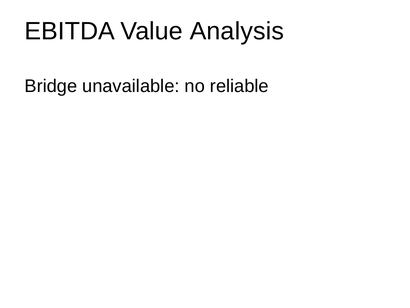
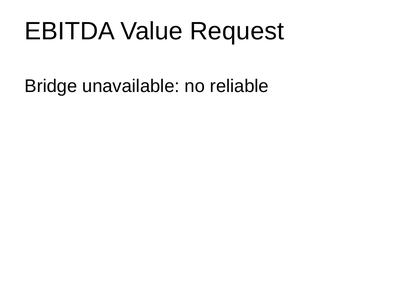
Analysis: Analysis -> Request
